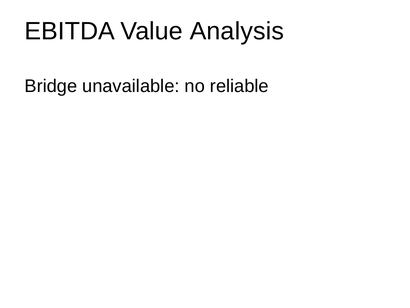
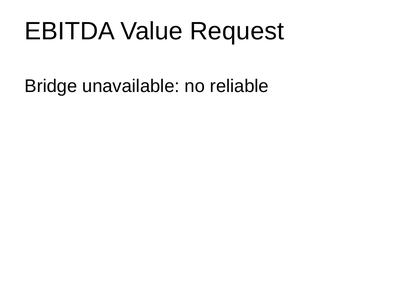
Analysis: Analysis -> Request
